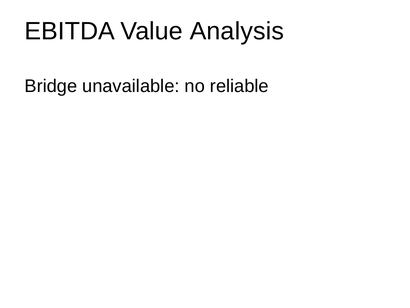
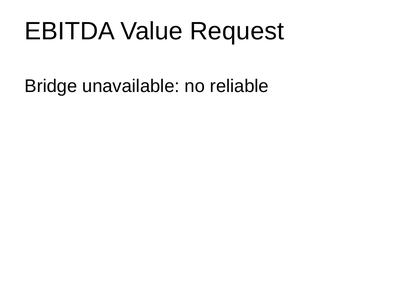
Analysis: Analysis -> Request
